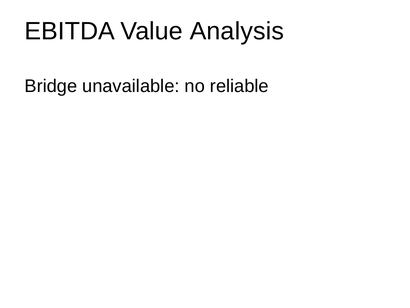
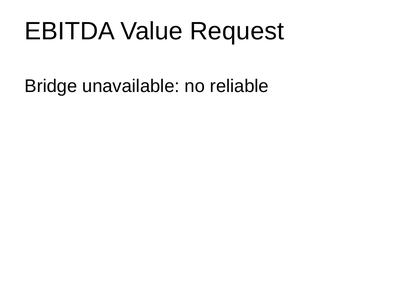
Analysis: Analysis -> Request
